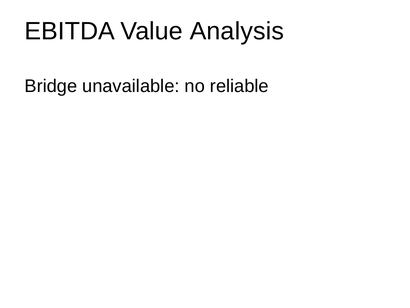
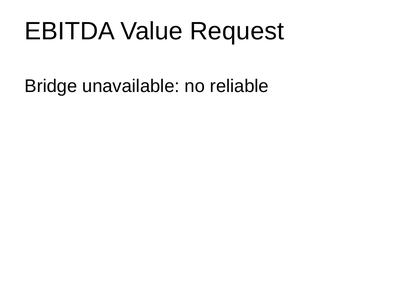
Analysis: Analysis -> Request
